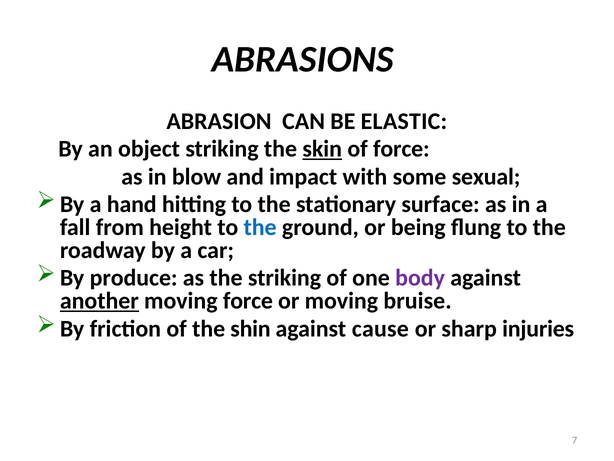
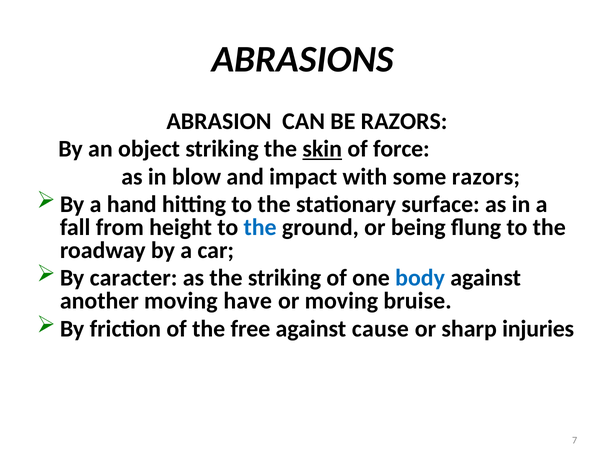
BE ELASTIC: ELASTIC -> RAZORS
some sexual: sexual -> razors
produce: produce -> caracter
body colour: purple -> blue
another underline: present -> none
moving force: force -> have
shin: shin -> free
